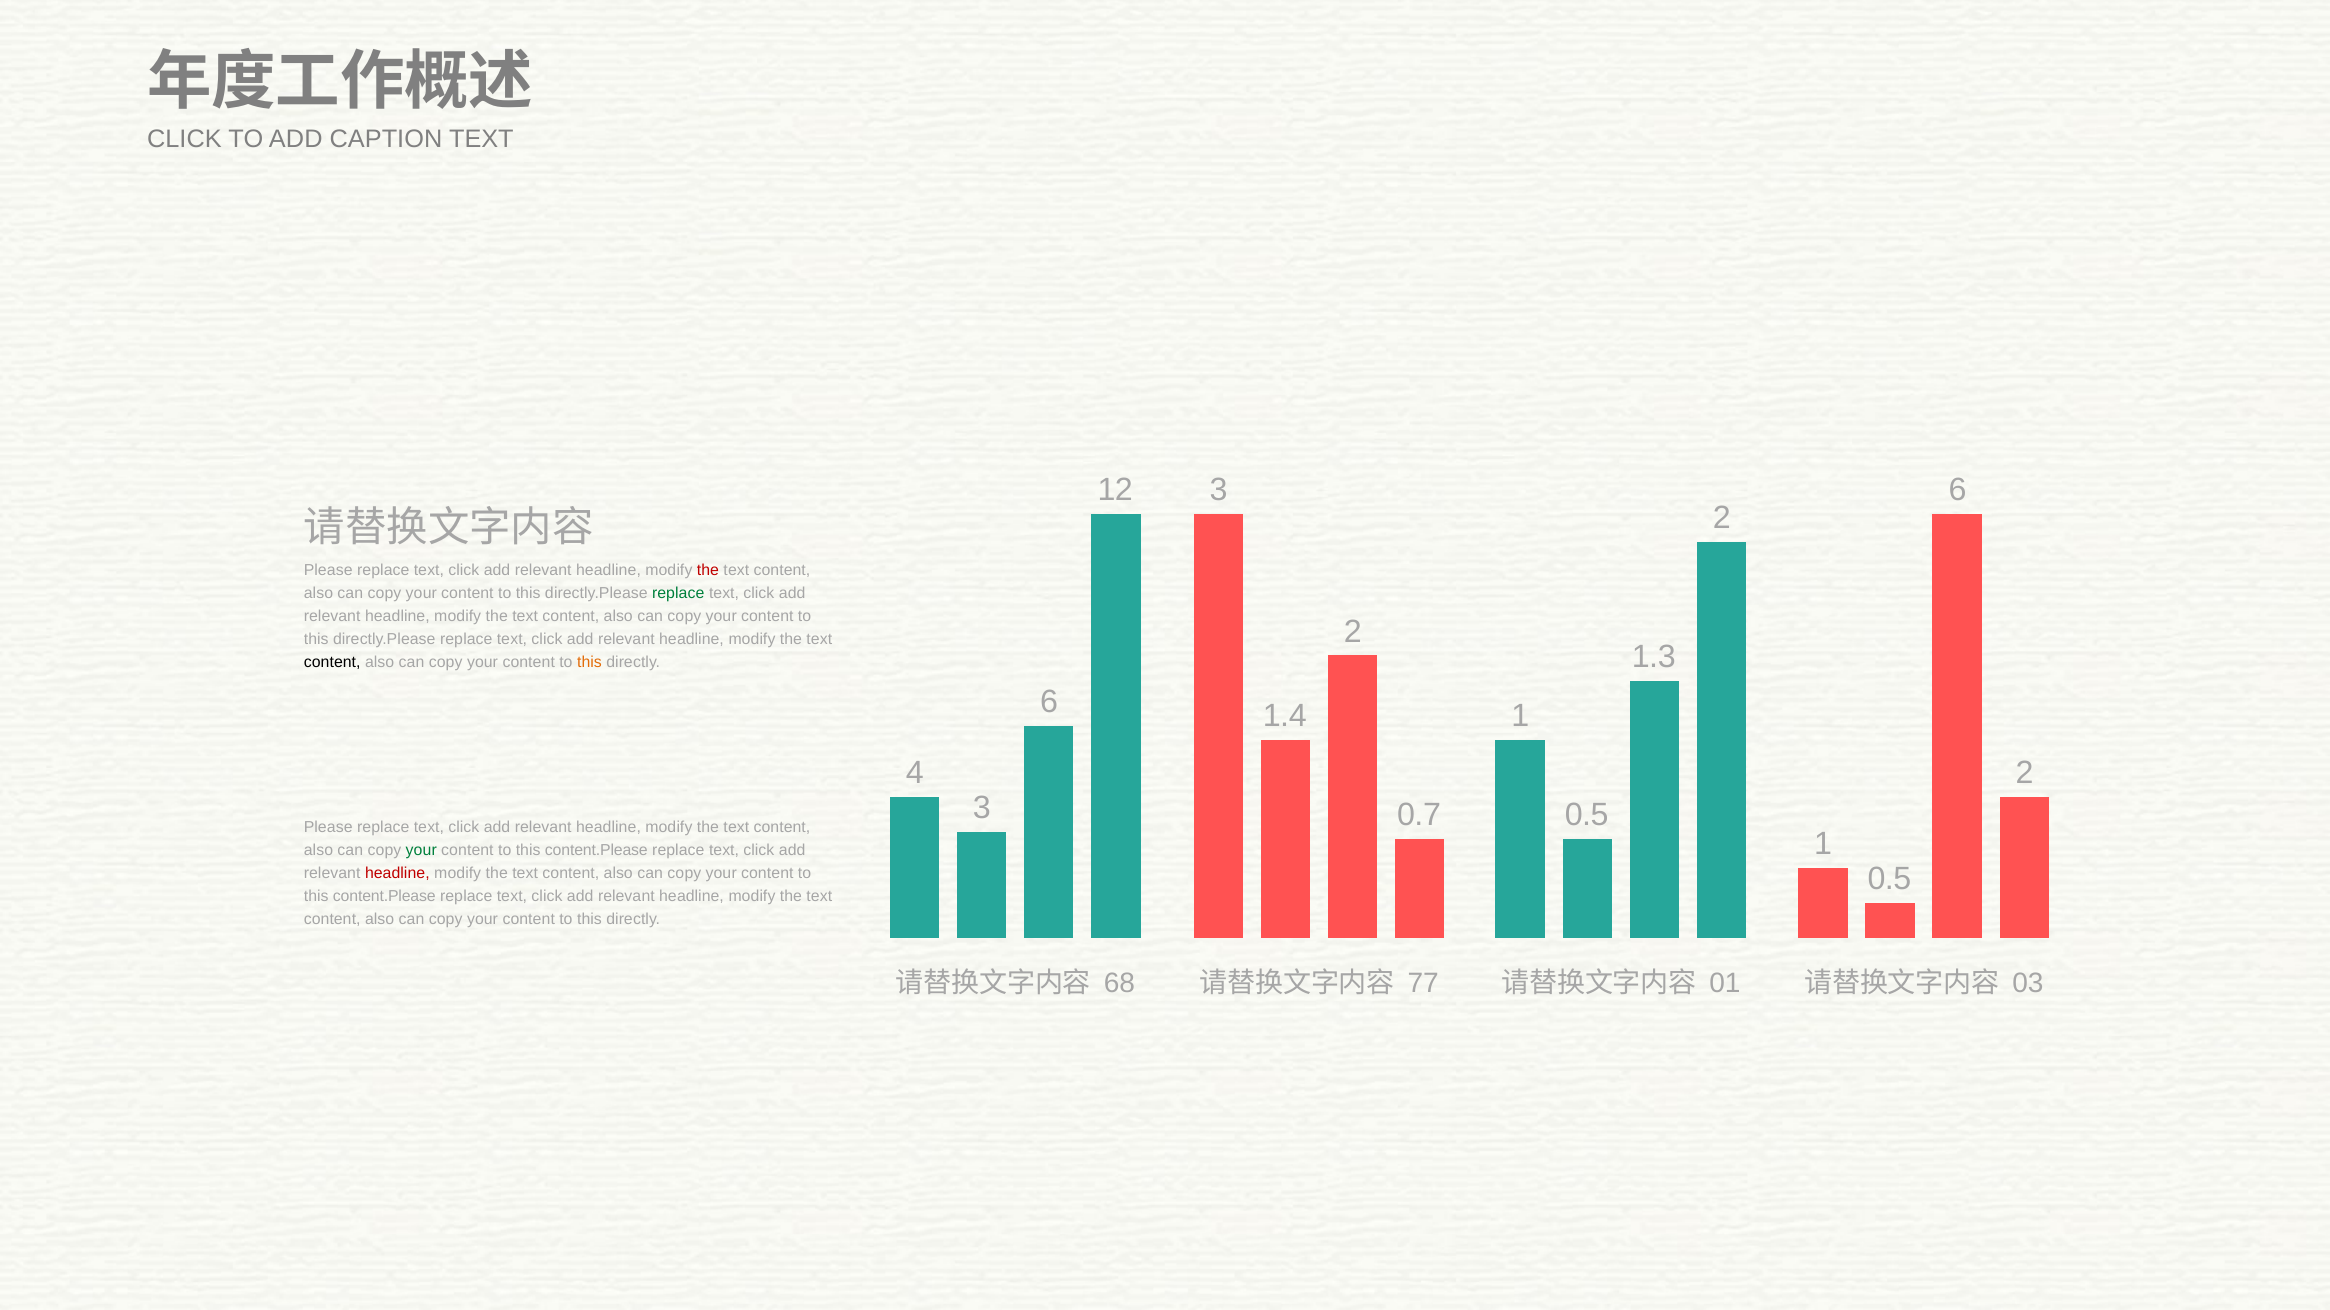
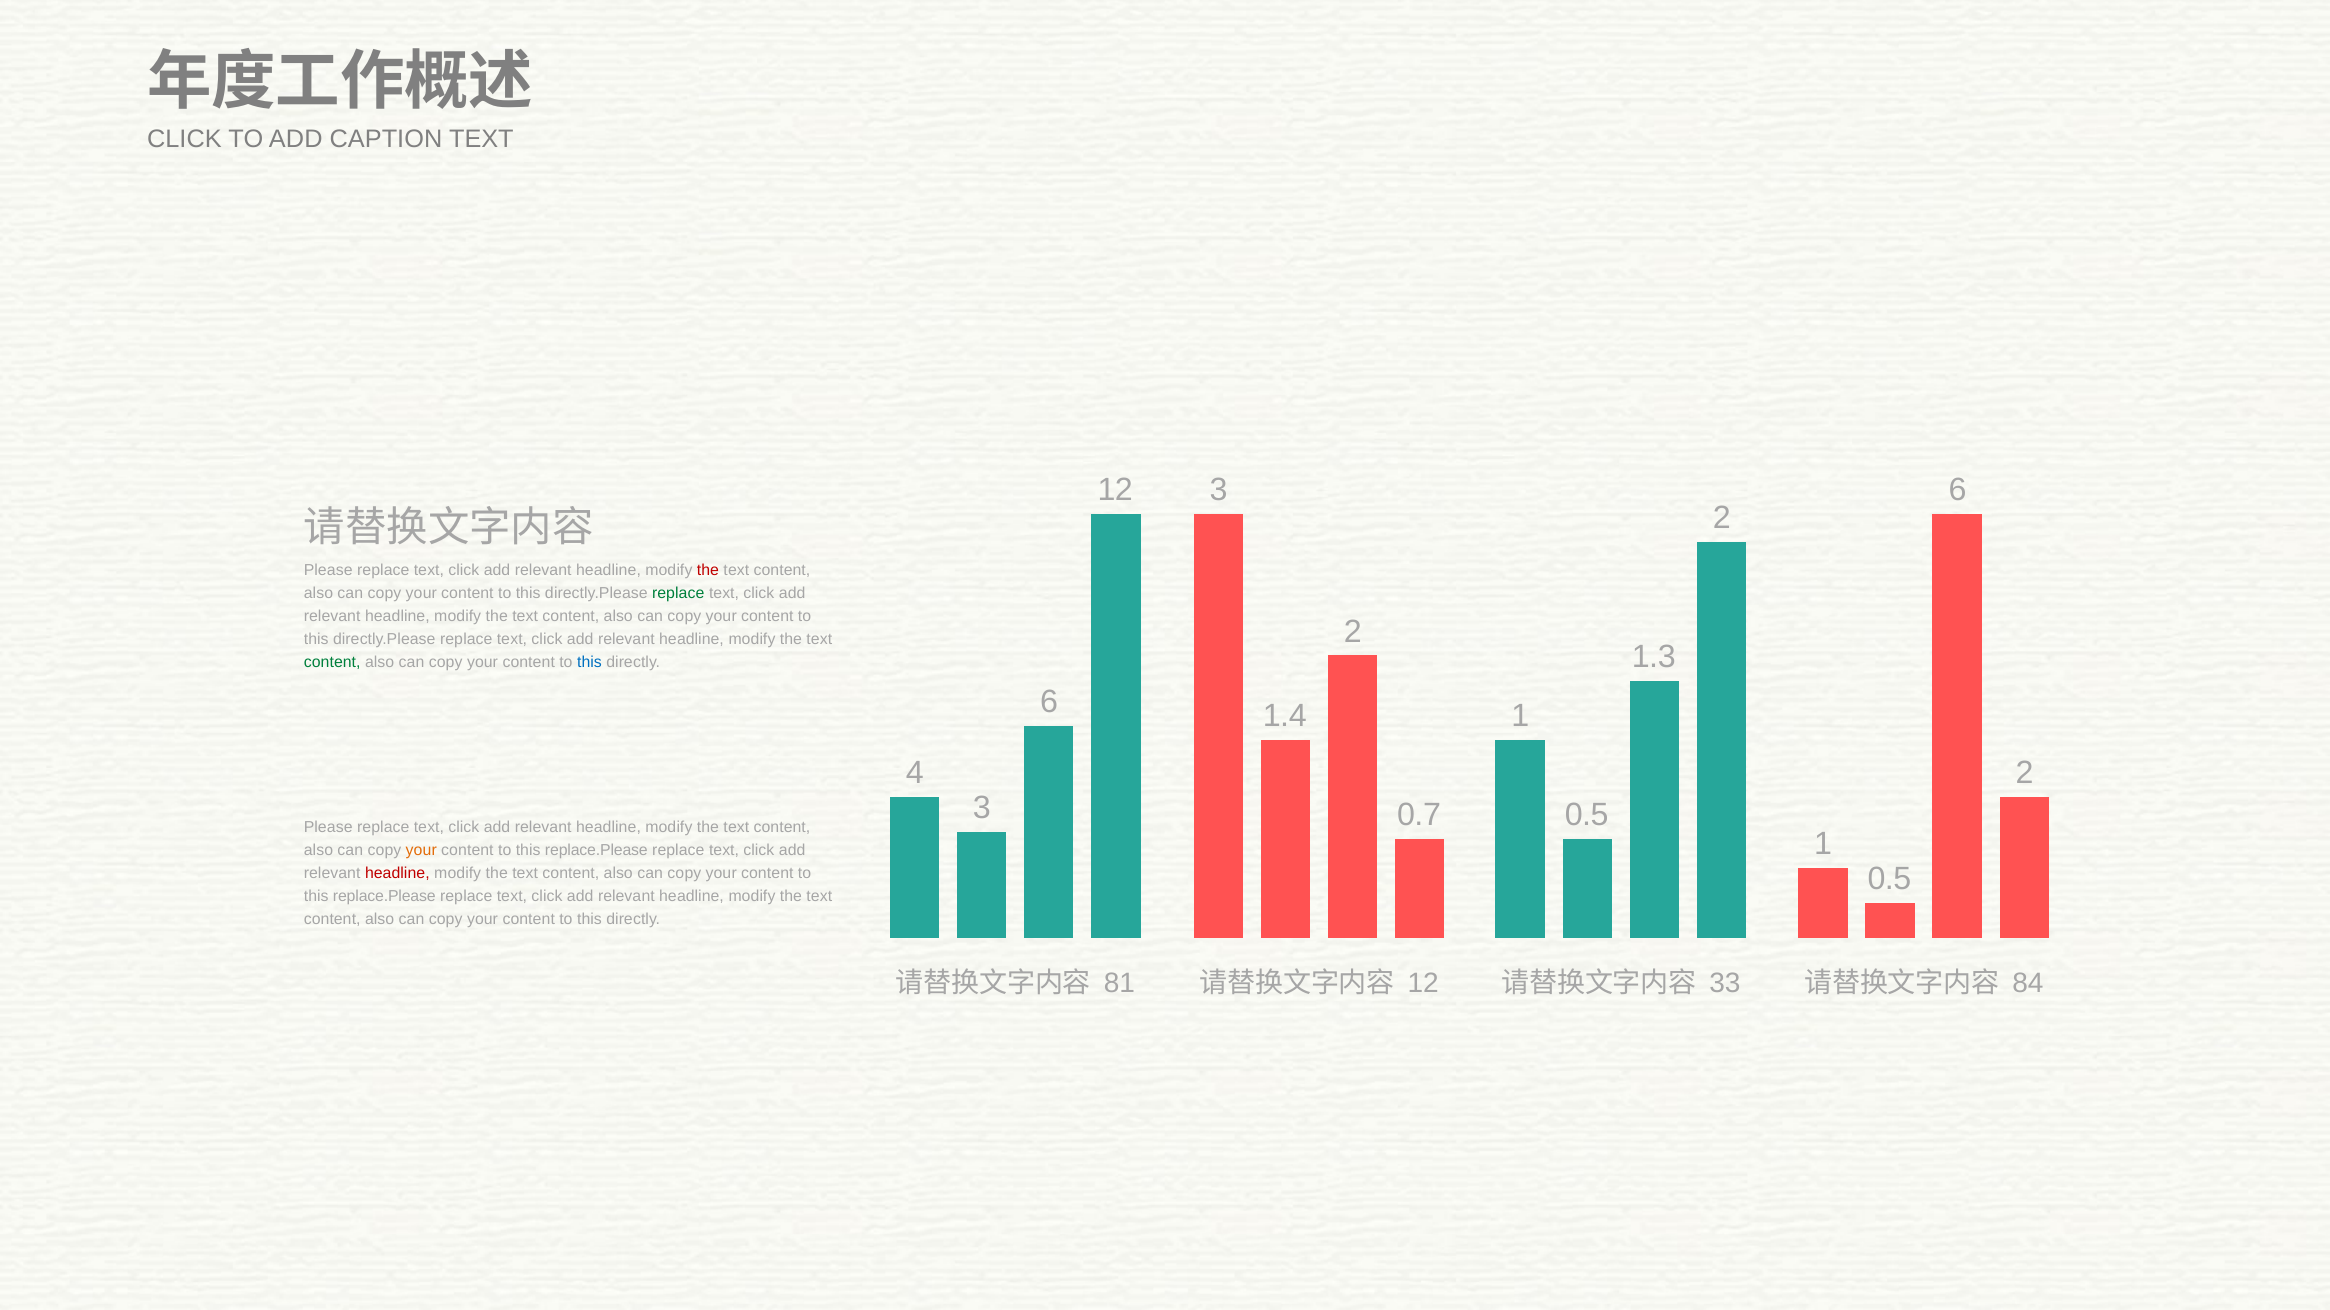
content at (332, 662) colour: black -> green
this at (590, 662) colour: orange -> blue
your at (421, 851) colour: green -> orange
content.Please at (596, 851): content.Please -> replace.Please
content.Please at (384, 897): content.Please -> replace.Please
68: 68 -> 81
77 at (1423, 984): 77 -> 12
01: 01 -> 33
03: 03 -> 84
